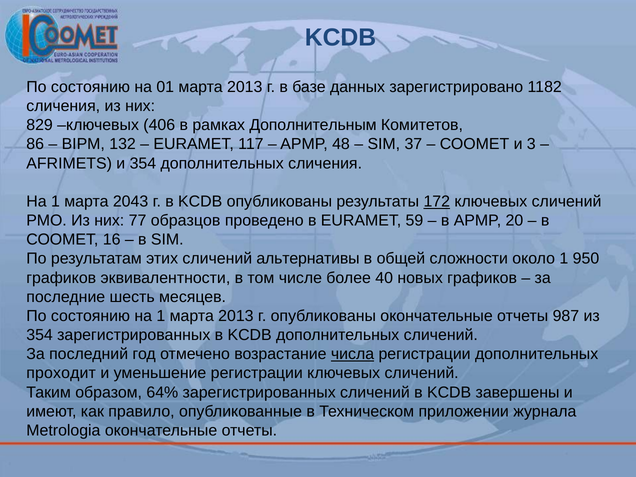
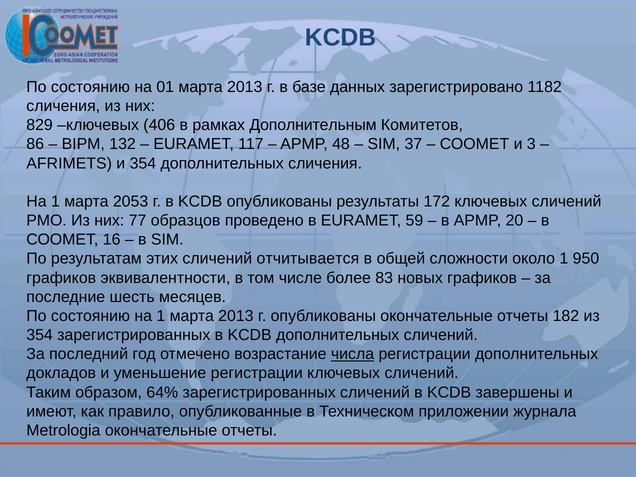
2043: 2043 -> 2053
172 underline: present -> none
альтернативы: альтернативы -> отчитывается
40: 40 -> 83
987: 987 -> 182
проходит: проходит -> докладов
